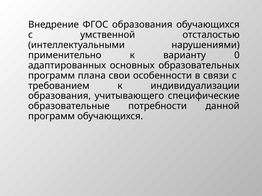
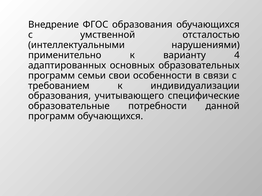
0: 0 -> 4
плана: плана -> семьи
